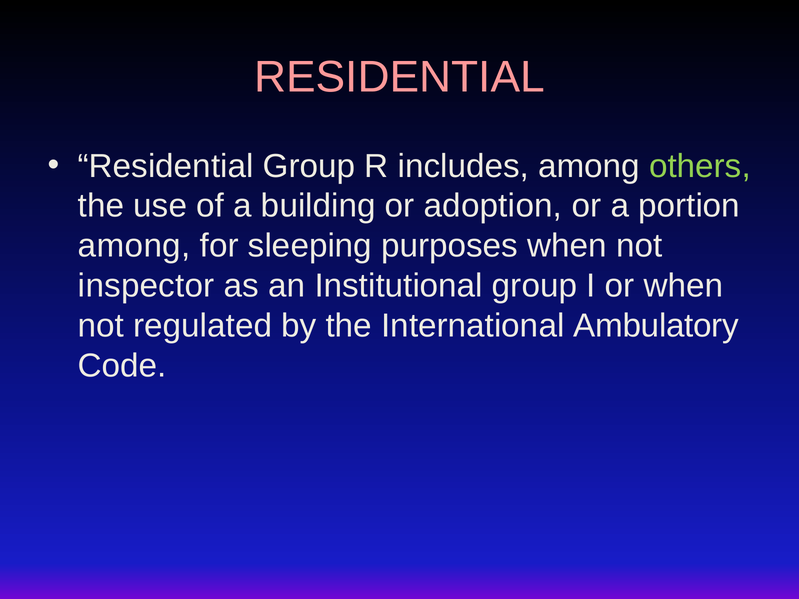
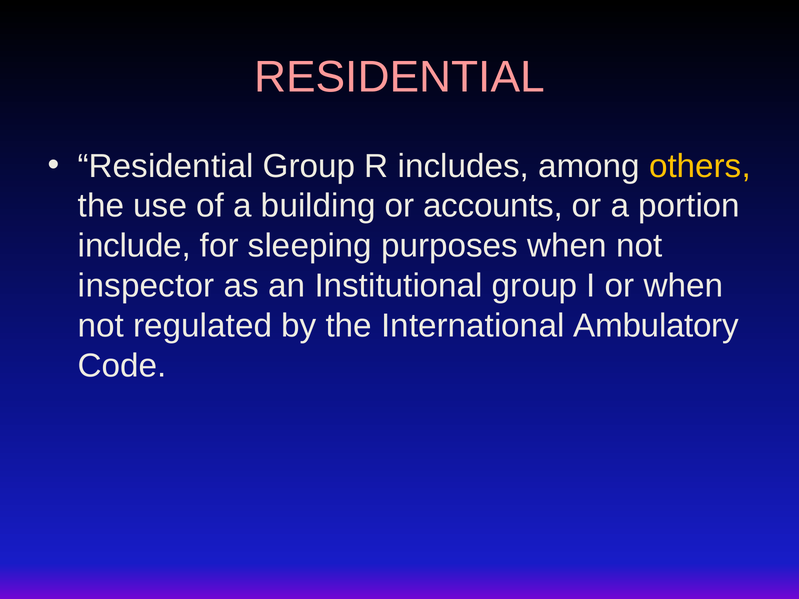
others colour: light green -> yellow
adoption: adoption -> accounts
among at (134, 246): among -> include
